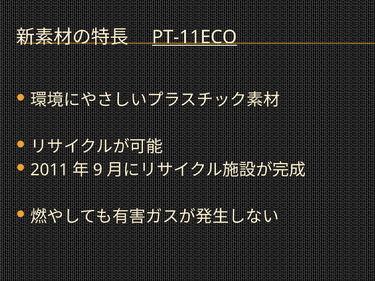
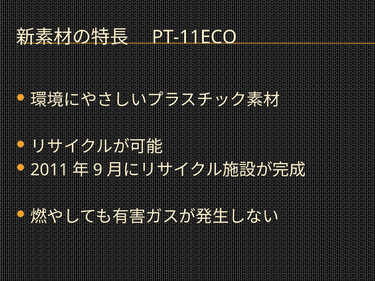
PT-11ECO underline: present -> none
